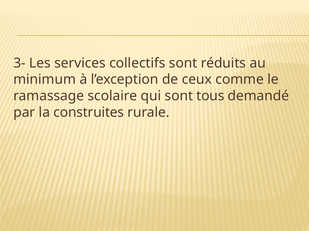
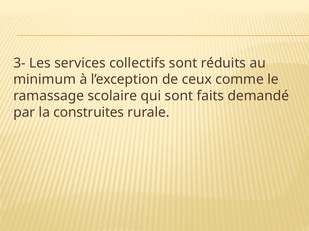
tous: tous -> faits
